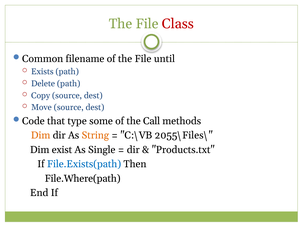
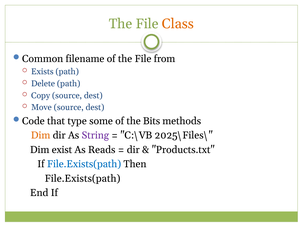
Class colour: red -> orange
until: until -> from
Call: Call -> Bits
String colour: orange -> purple
2055\Files\: 2055\Files\ -> 2025\Files\
Single: Single -> Reads
File.Where(path at (83, 179): File.Where(path -> File.Exists(path
